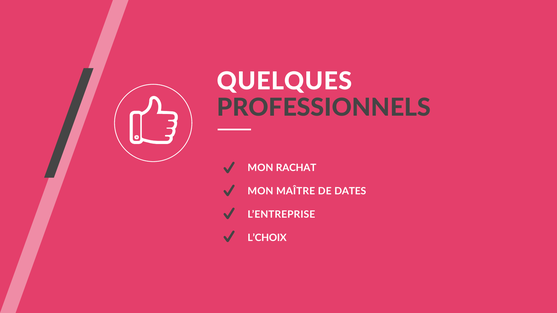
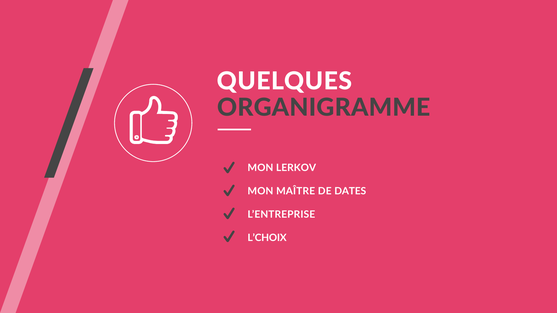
PROFESSIONNELS: PROFESSIONNELS -> ORGANIGRAMME
RACHAT: RACHAT -> LERKOV
